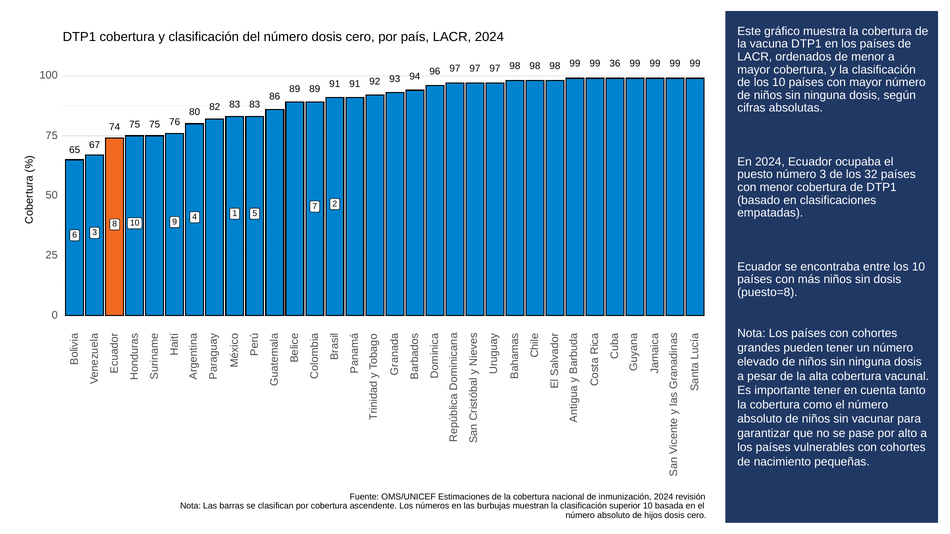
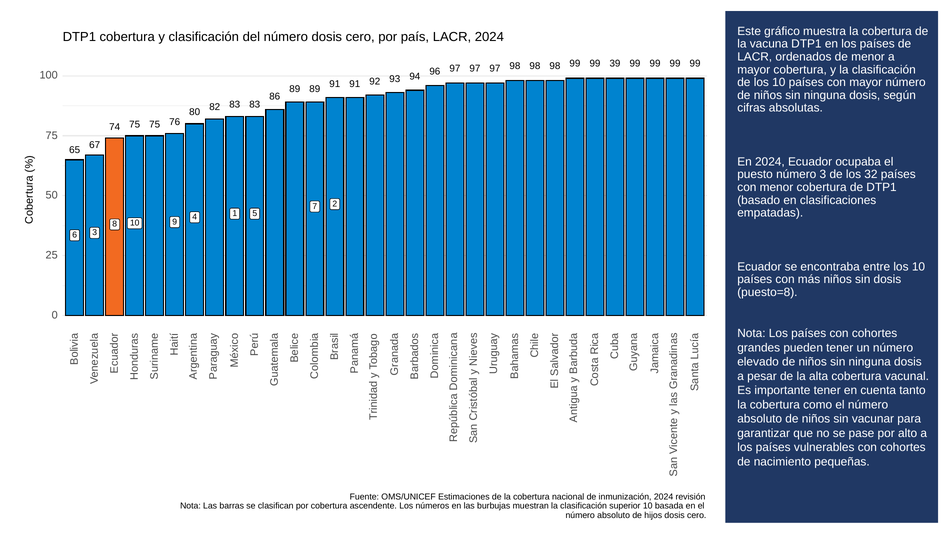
36: 36 -> 39
